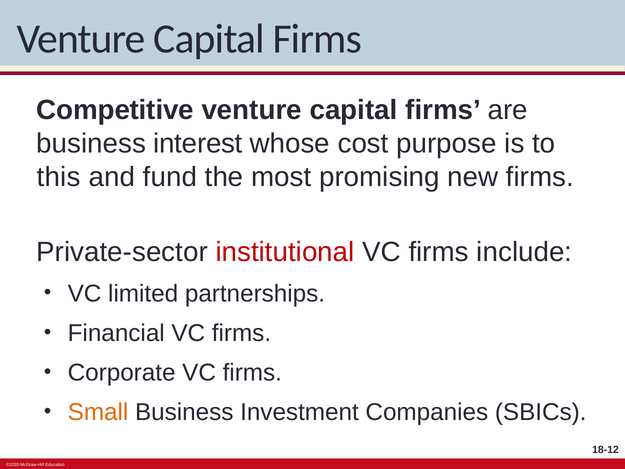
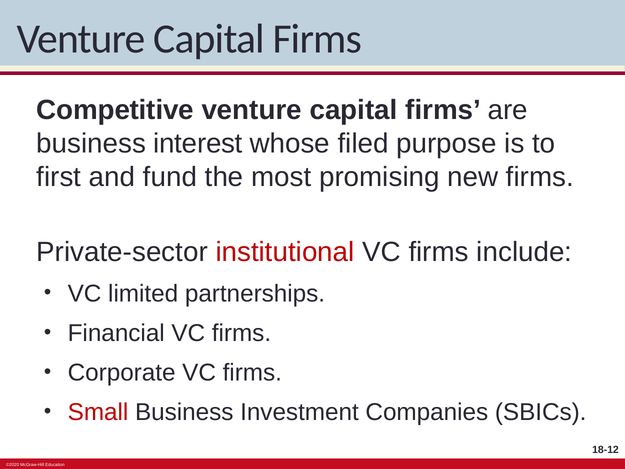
cost: cost -> filed
this: this -> first
Small colour: orange -> red
